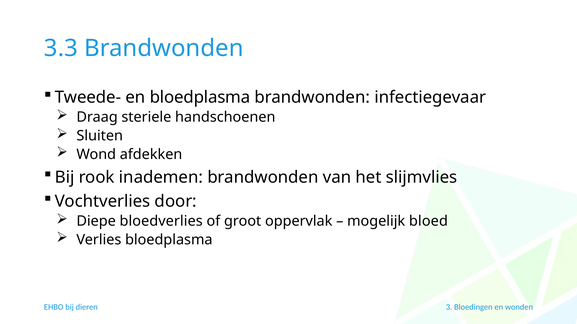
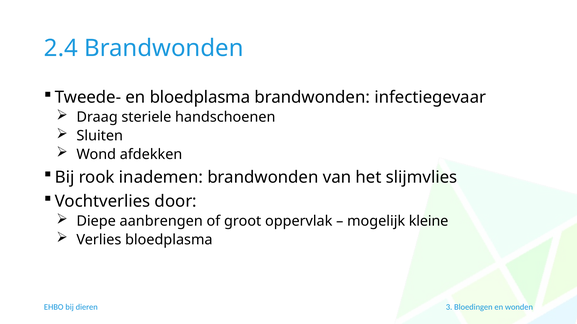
3.3: 3.3 -> 2.4
bloedverlies: bloedverlies -> aanbrengen
bloed: bloed -> kleine
